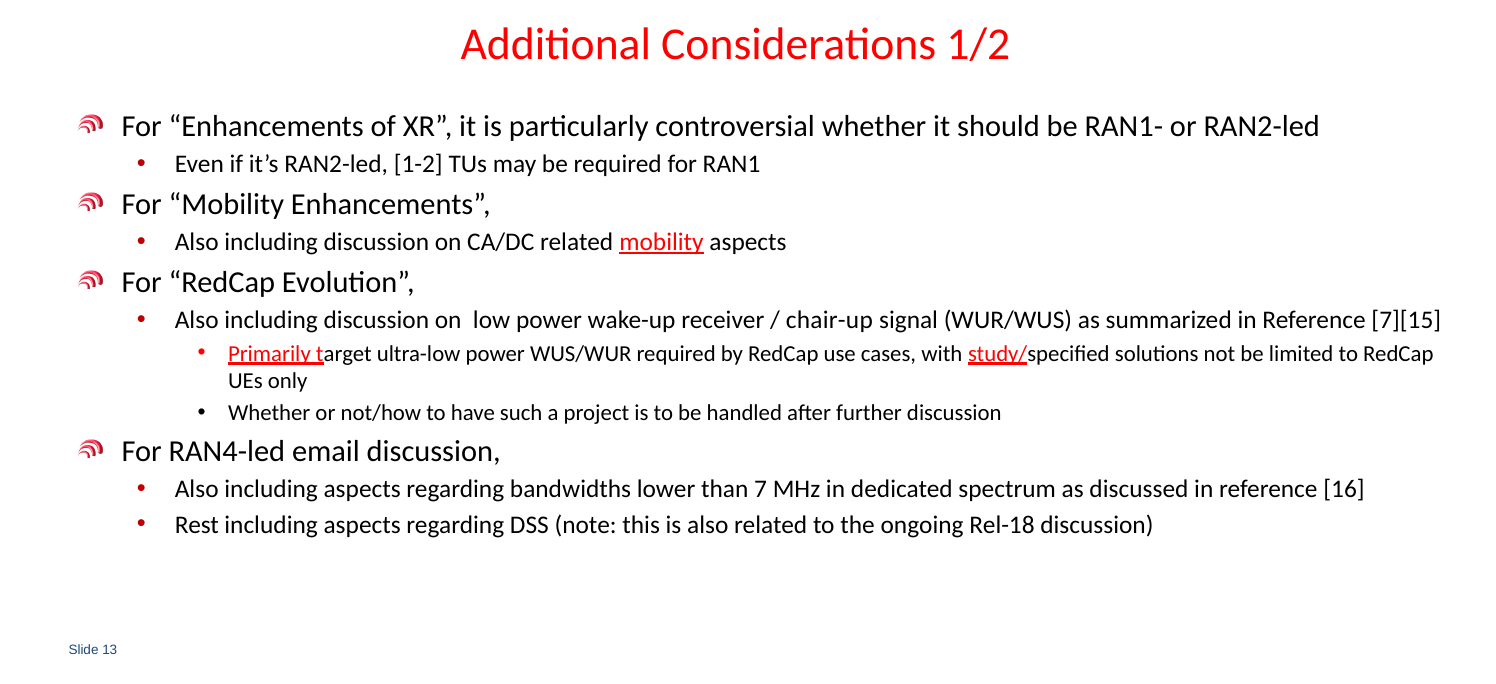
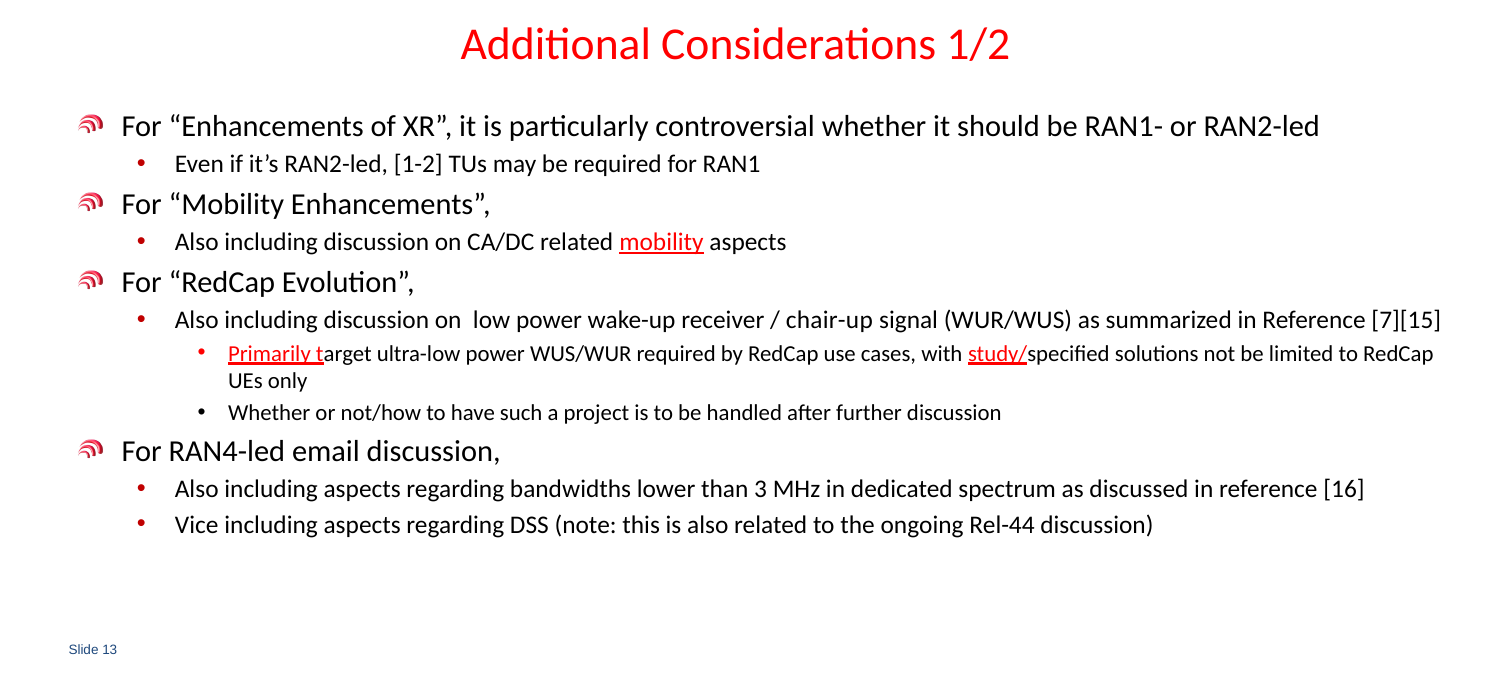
7: 7 -> 3
Rest: Rest -> Vice
Rel-18: Rel-18 -> Rel-44
